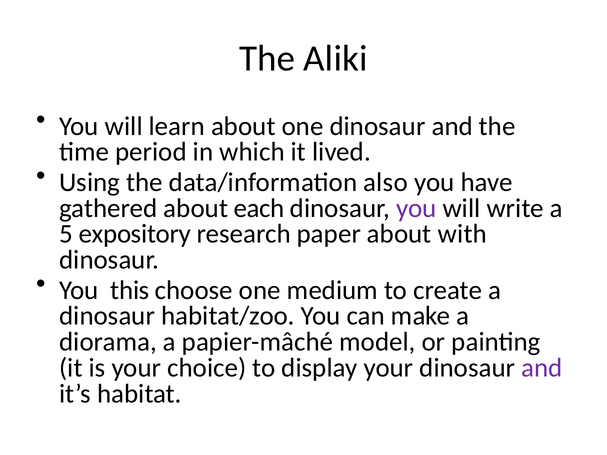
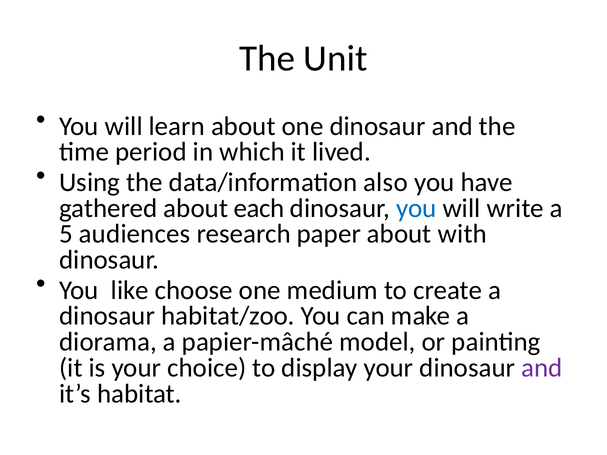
Aliki: Aliki -> Unit
you at (416, 208) colour: purple -> blue
expository: expository -> audiences
this: this -> like
